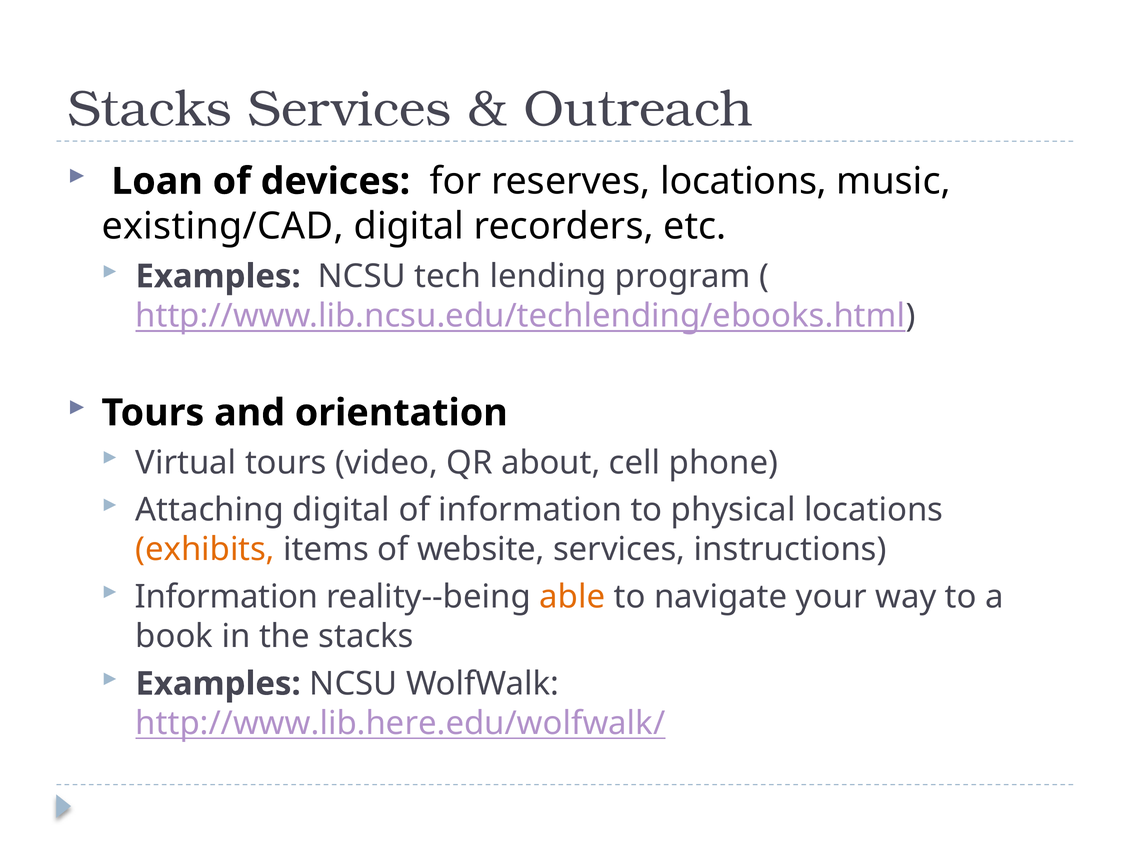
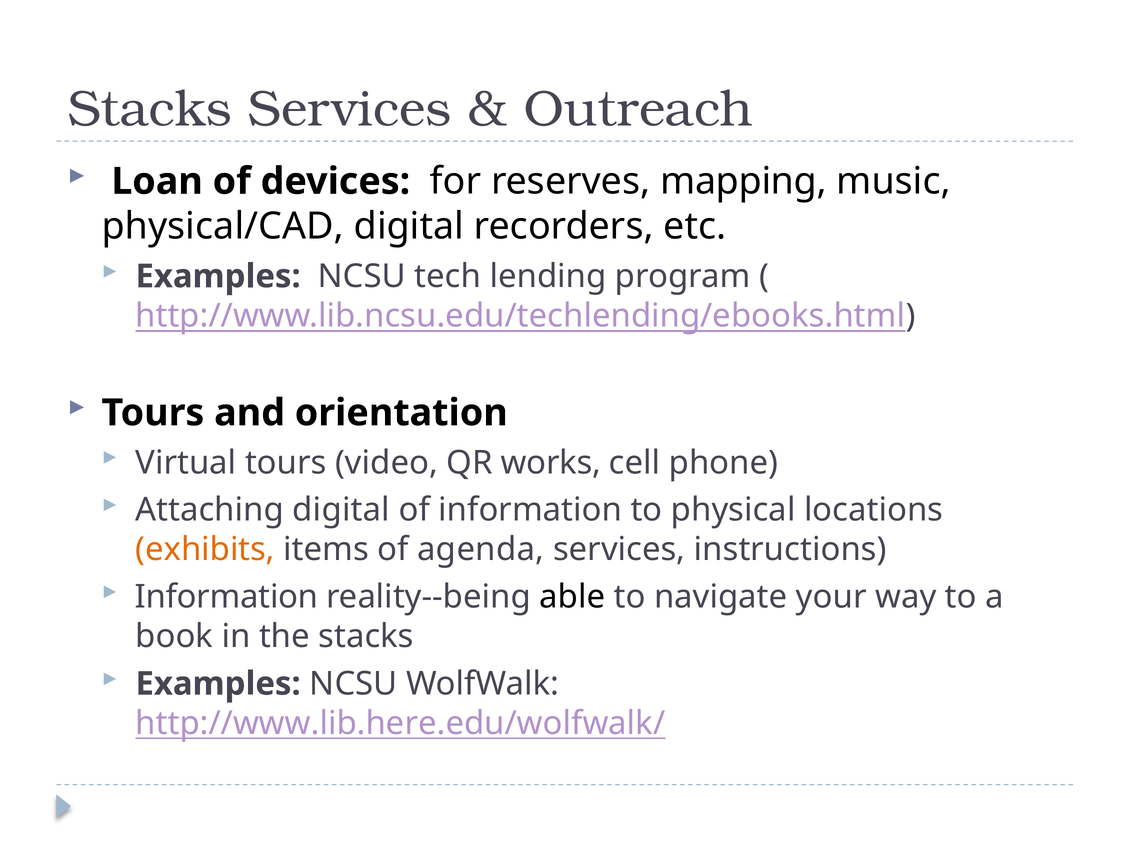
reserves locations: locations -> mapping
existing/CAD: existing/CAD -> physical/CAD
about: about -> works
website: website -> agenda
able colour: orange -> black
